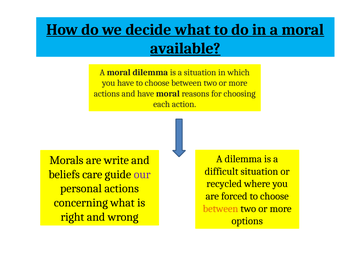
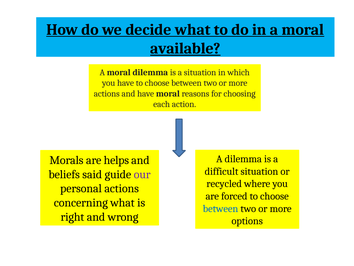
write: write -> helps
care: care -> said
between at (221, 208) colour: orange -> blue
